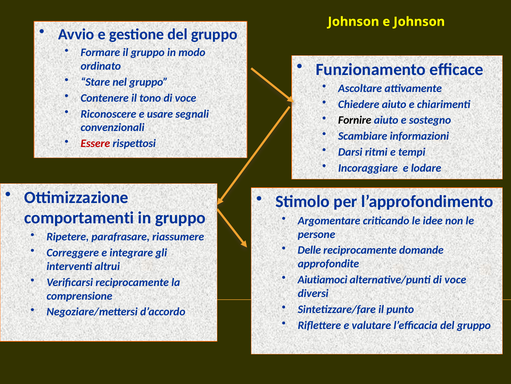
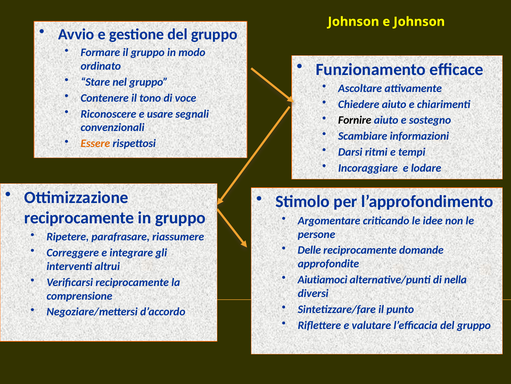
Essere colour: red -> orange
comportamenti at (79, 217): comportamenti -> reciprocamente
alternative/punti di voce: voce -> nella
